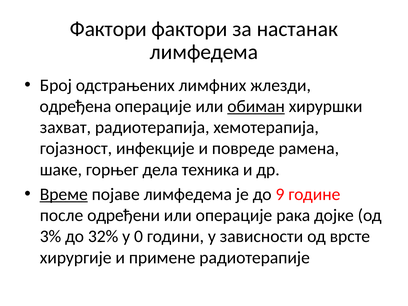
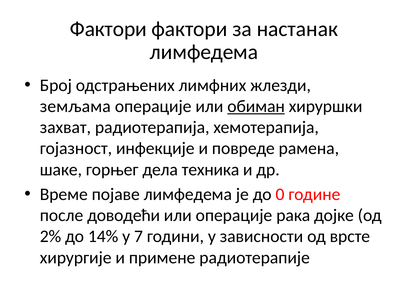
одређена: одређена -> земљама
Време underline: present -> none
9: 9 -> 0
одређени: одређени -> доводећи
3%: 3% -> 2%
32%: 32% -> 14%
0: 0 -> 7
